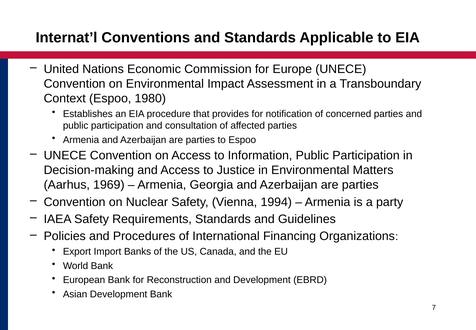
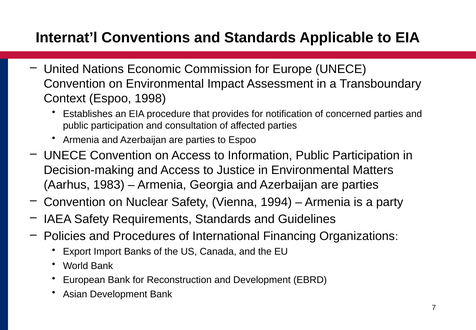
1980: 1980 -> 1998
1969: 1969 -> 1983
